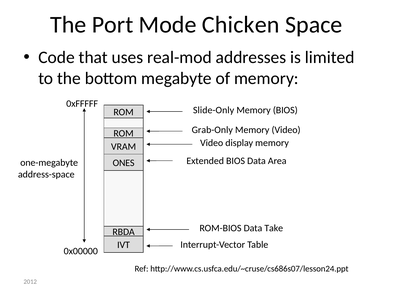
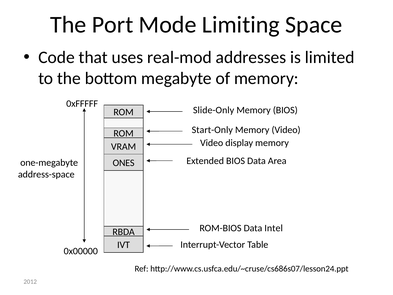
Chicken: Chicken -> Limiting
Grab-Only: Grab-Only -> Start-Only
Take: Take -> Intel
